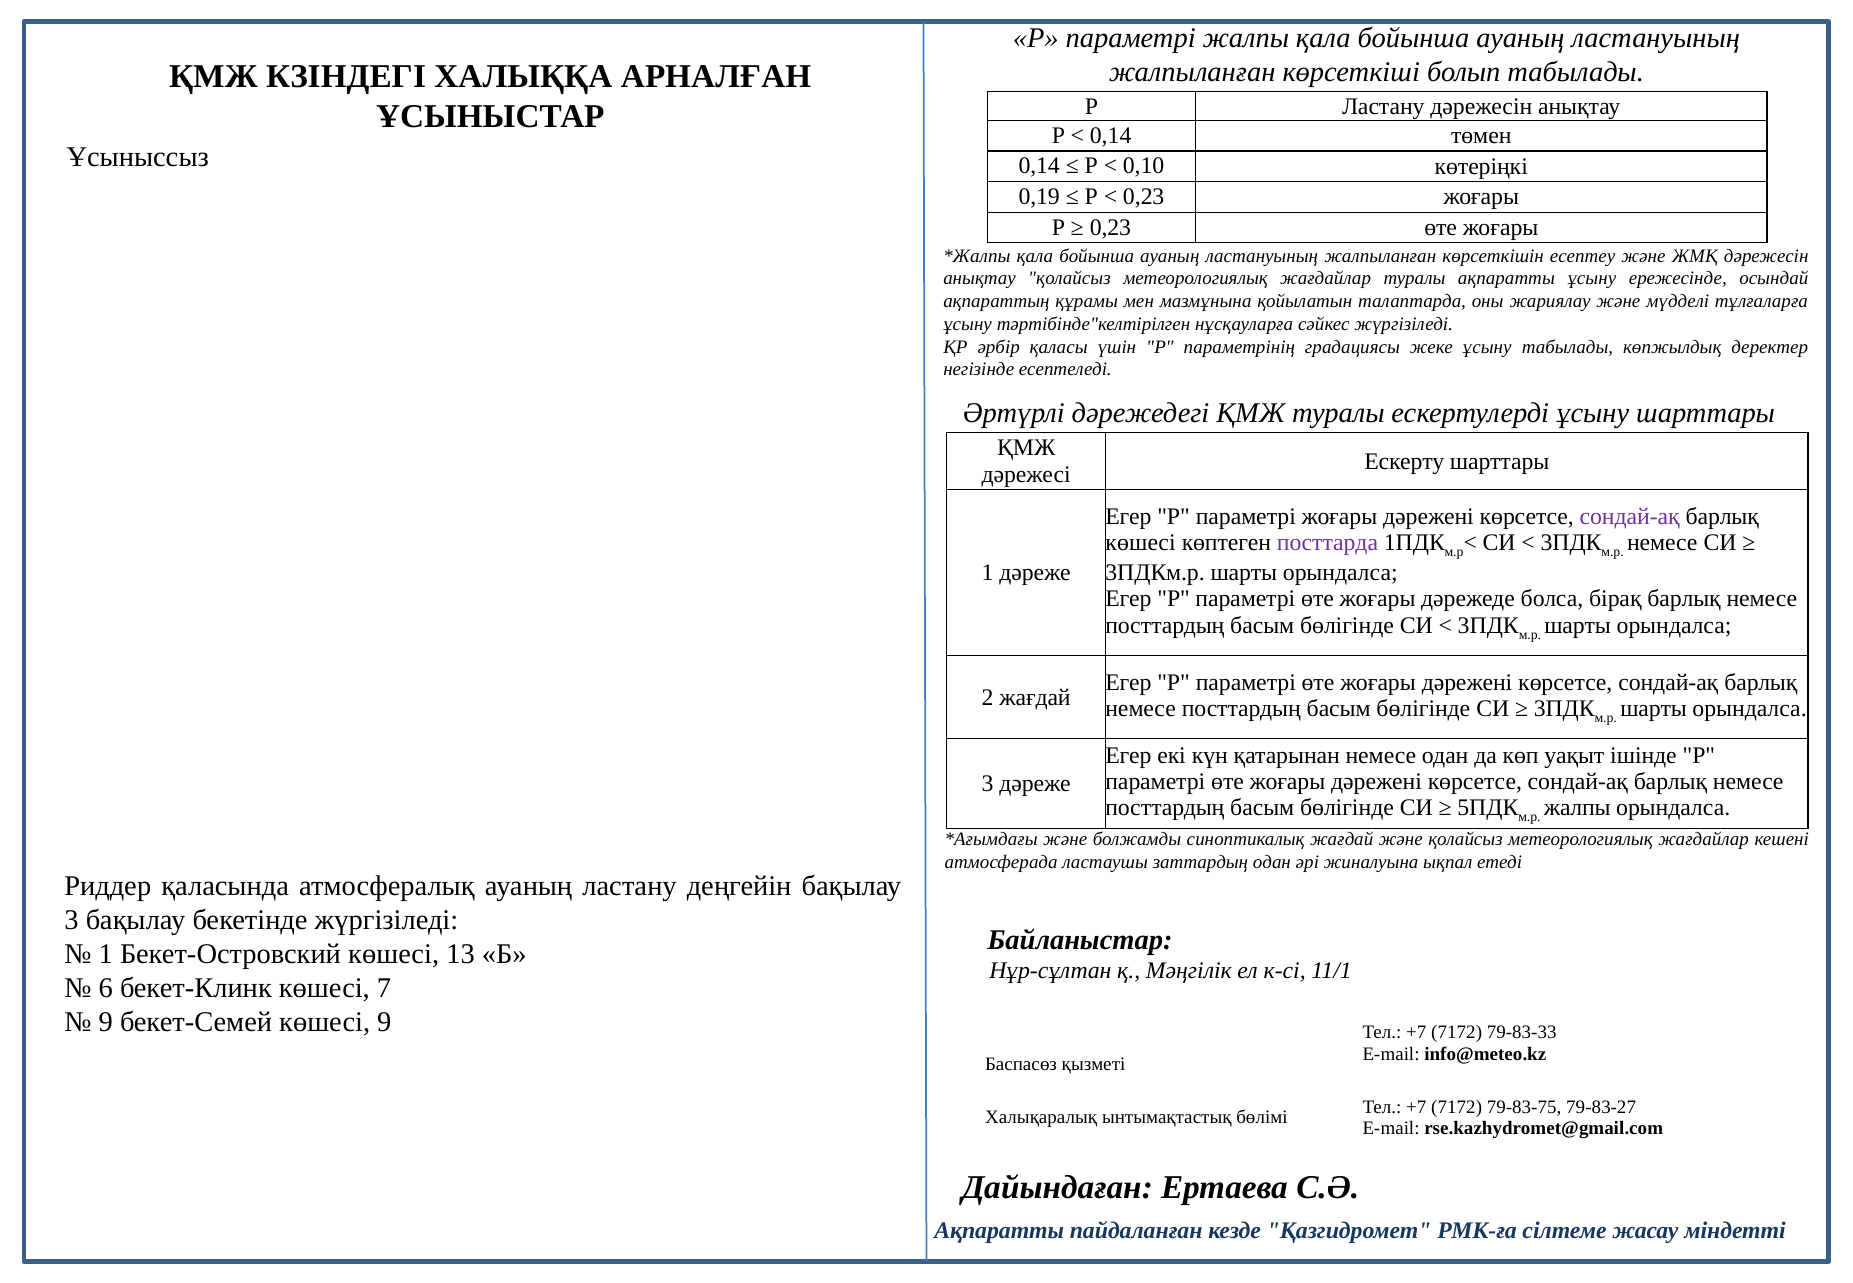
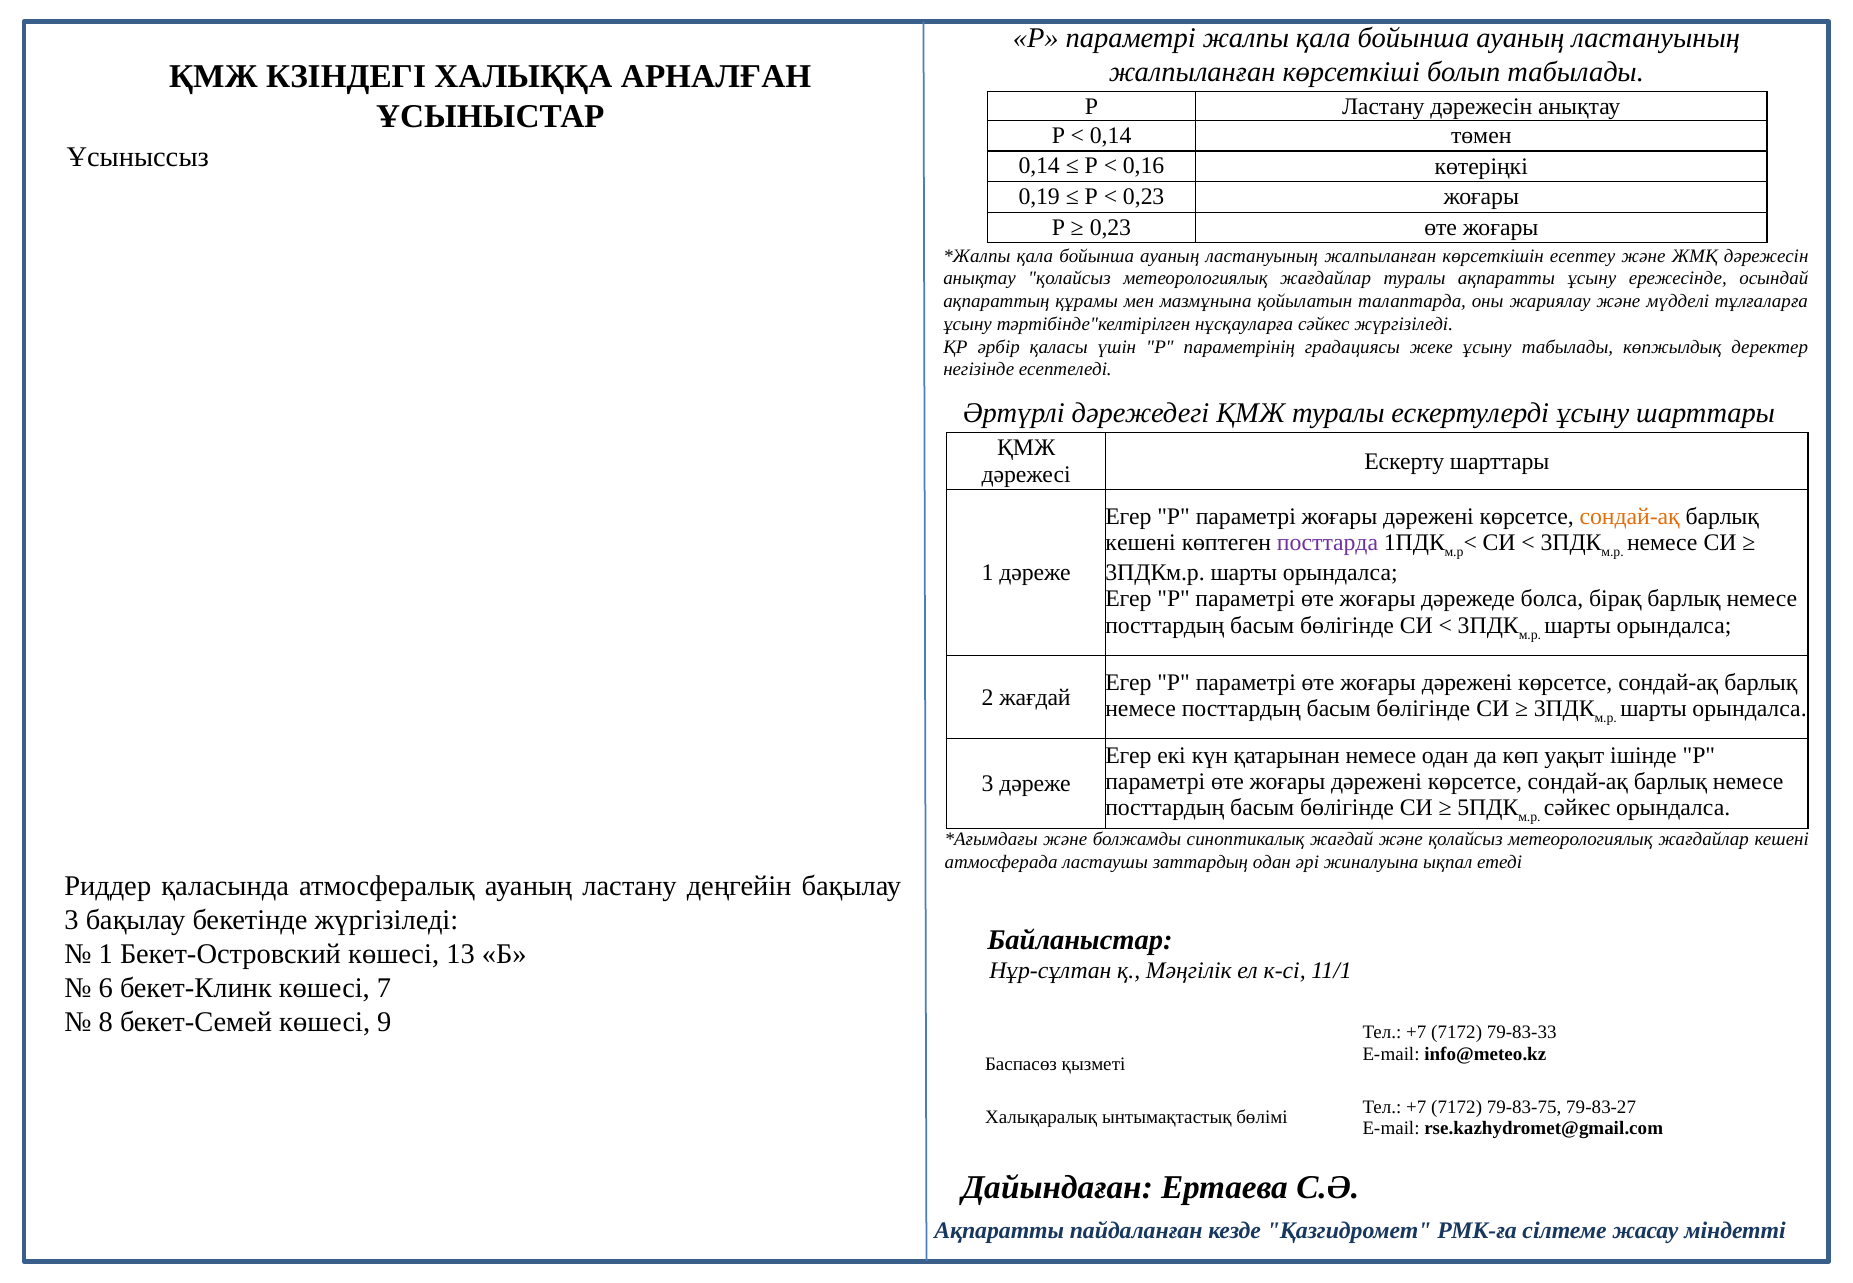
0,10: 0,10 -> 0,16
сондай-ақ at (1630, 517) colour: purple -> orange
көшесі at (1141, 543): көшесі -> кешені
жалпы at (1577, 808): жалпы -> сәйкес
9 at (106, 1022): 9 -> 8
